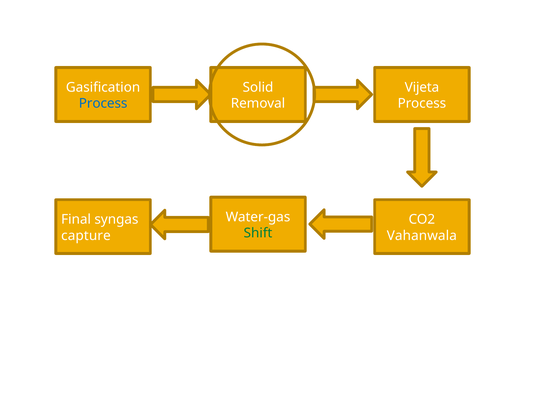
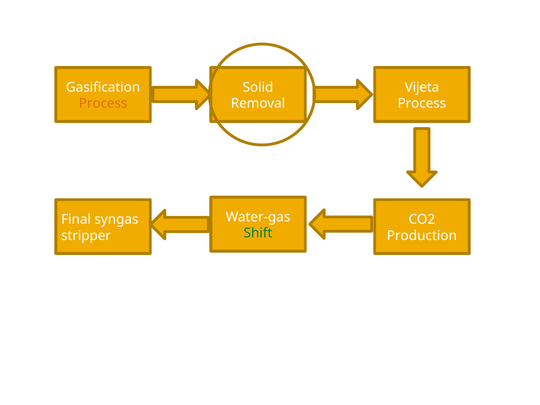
Process at (103, 104) colour: blue -> orange
capture: capture -> stripper
Vahanwala: Vahanwala -> Production
